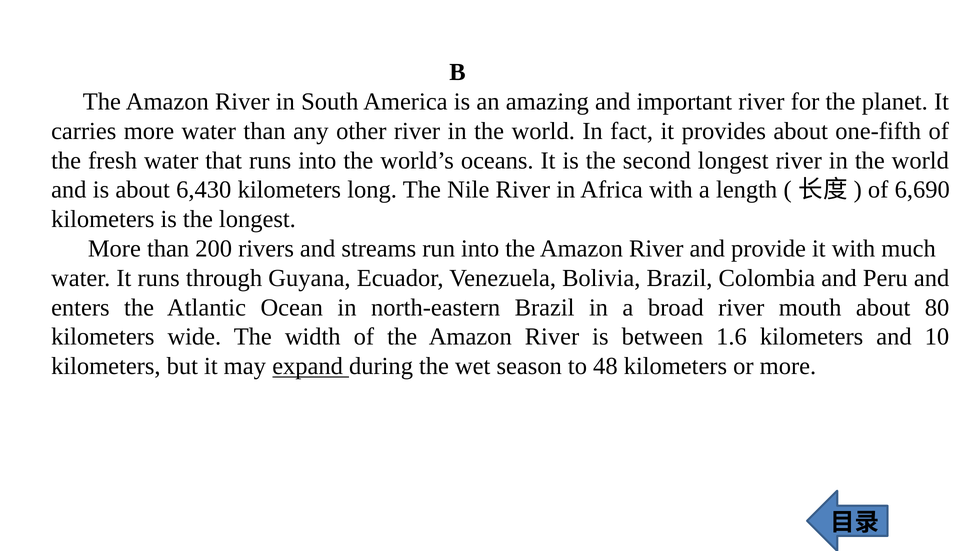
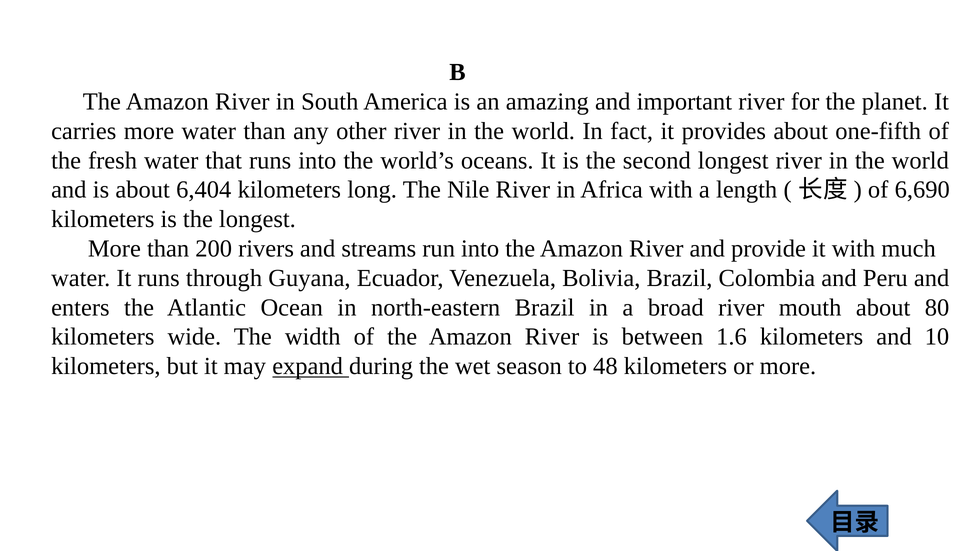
6,430: 6,430 -> 6,404
